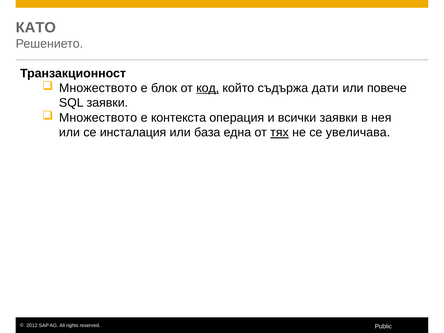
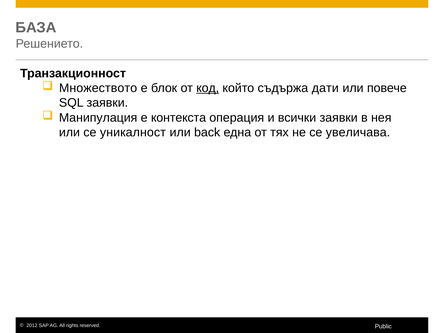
КАТО: КАТО -> БАЗА
Множеството at (98, 118): Множеството -> Манипулация
инсталация: инсталация -> уникалност
база: база -> back
тях underline: present -> none
